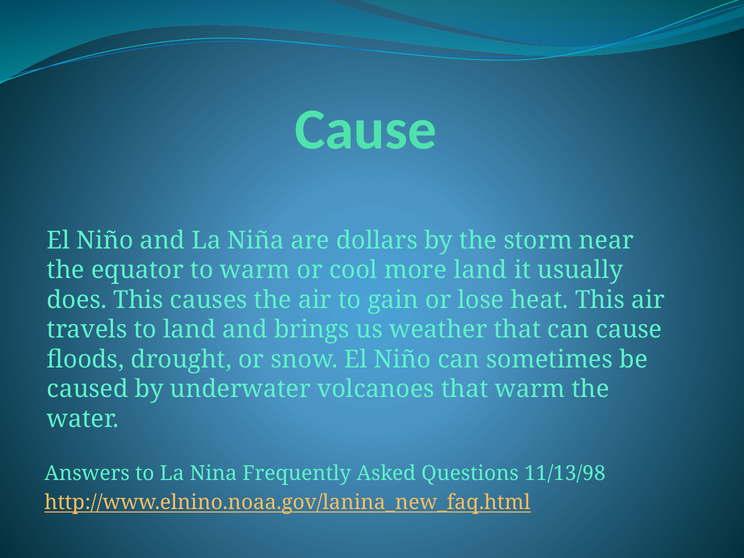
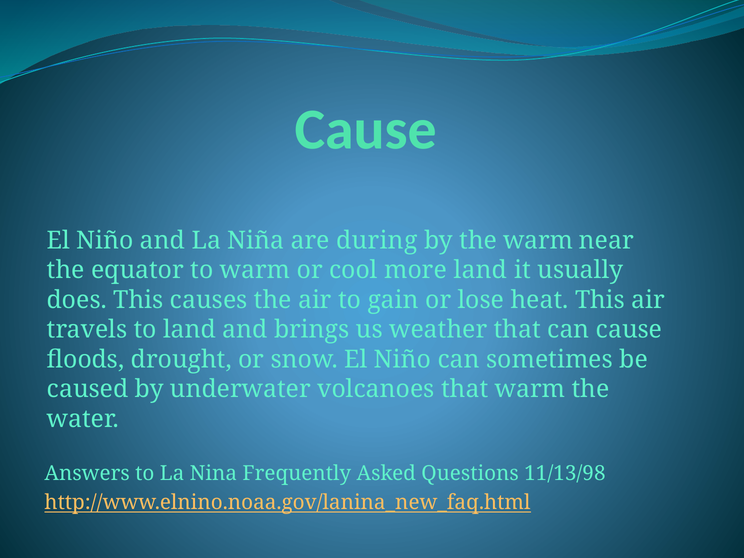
dollars: dollars -> during
the storm: storm -> warm
